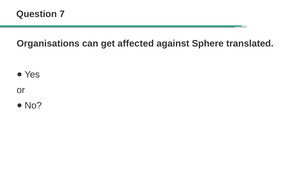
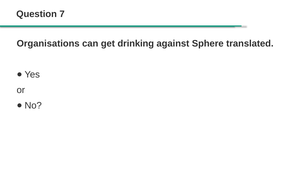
affected: affected -> drinking
